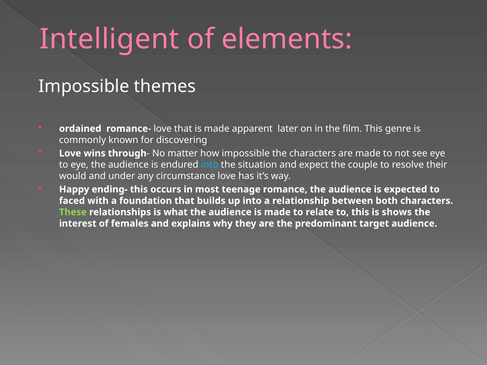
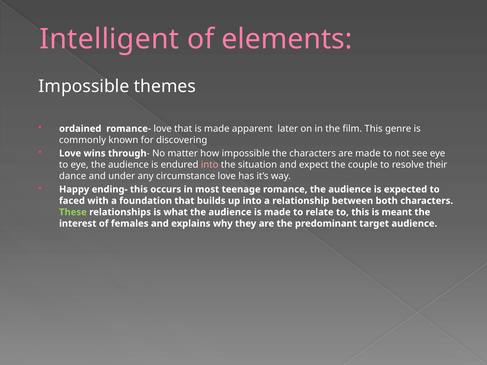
into at (210, 165) colour: light blue -> pink
would: would -> dance
shows: shows -> meant
